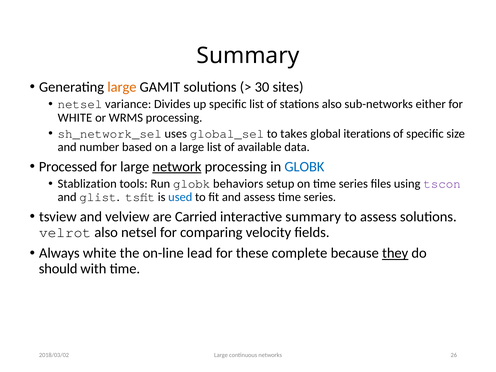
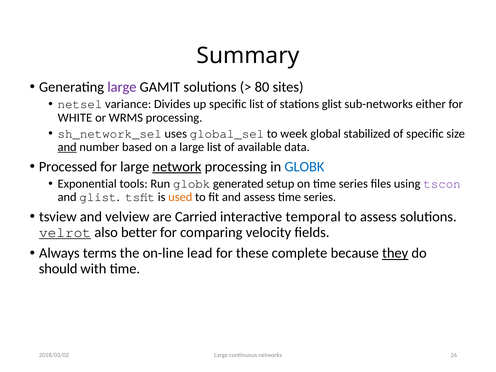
large at (122, 87) colour: orange -> purple
30: 30 -> 80
stations also: also -> glist
takes: takes -> week
iterations: iterations -> stabilized
and at (67, 147) underline: none -> present
Stablization: Stablization -> Exponential
behaviors: behaviors -> generated
used colour: blue -> orange
interactive summary: summary -> temporal
velrot underline: none -> present
also netsel: netsel -> better
Always white: white -> terms
